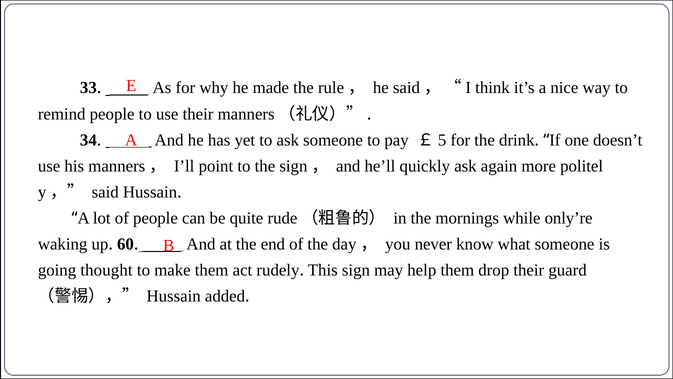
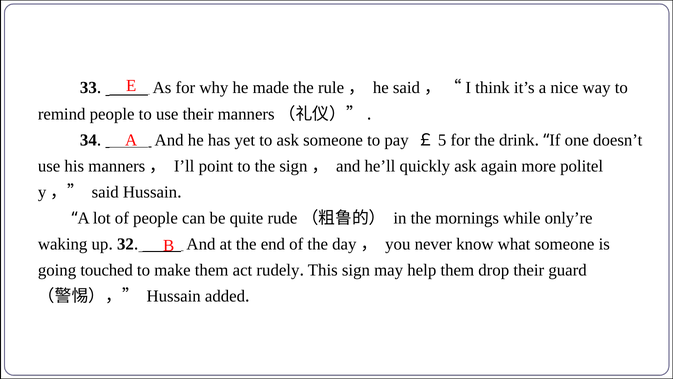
60: 60 -> 32
thought: thought -> touched
